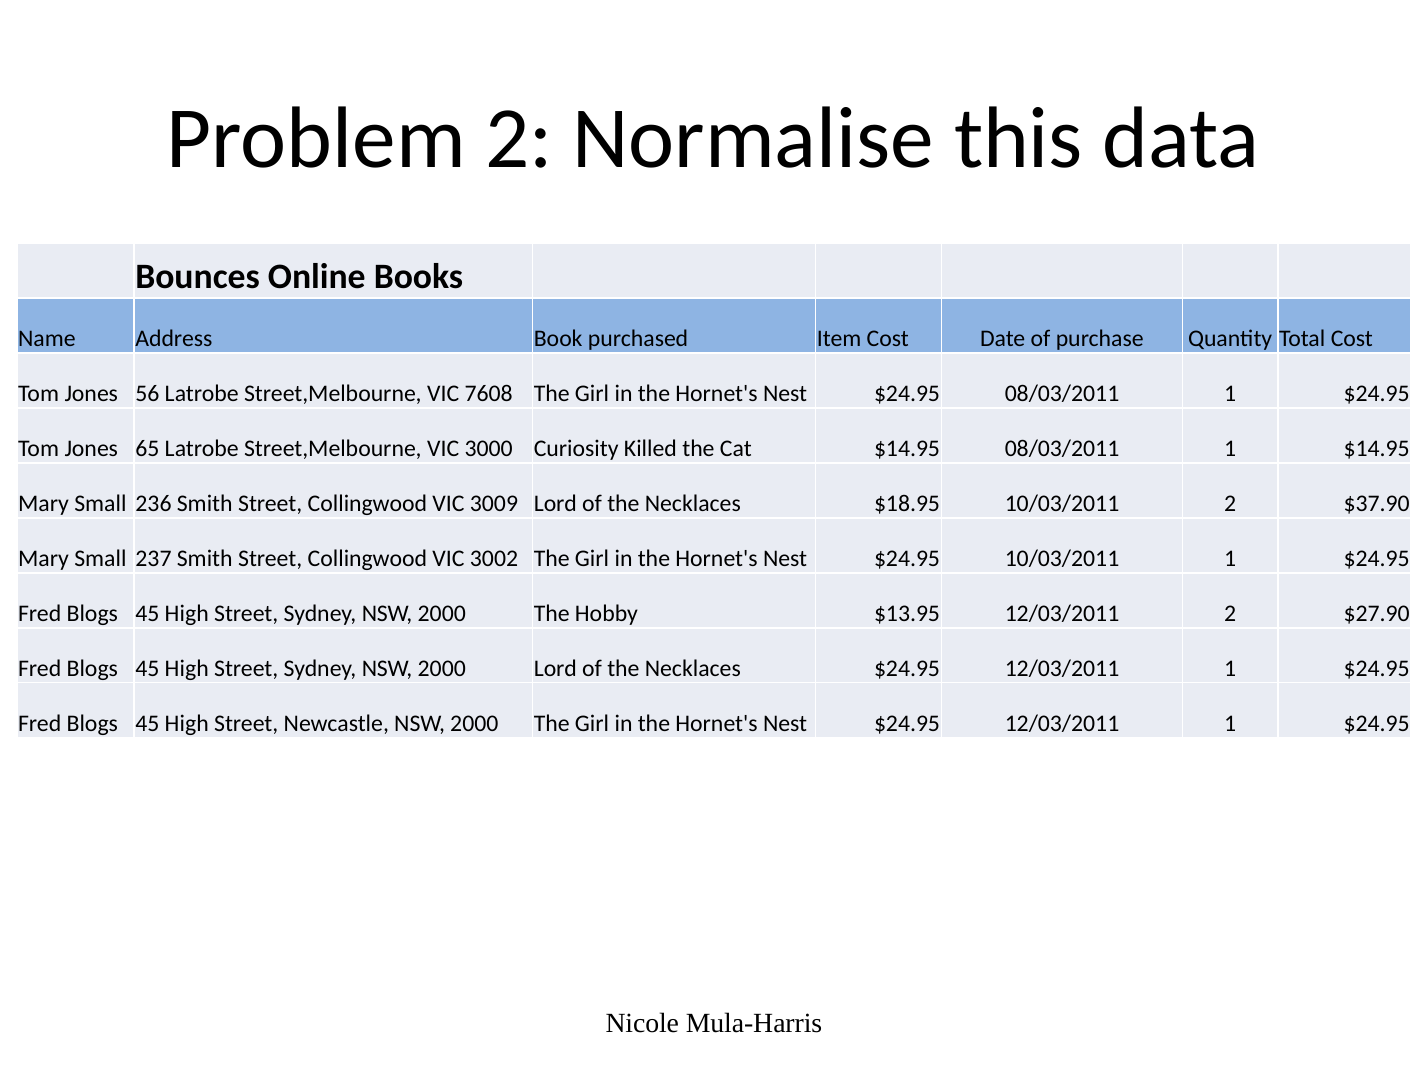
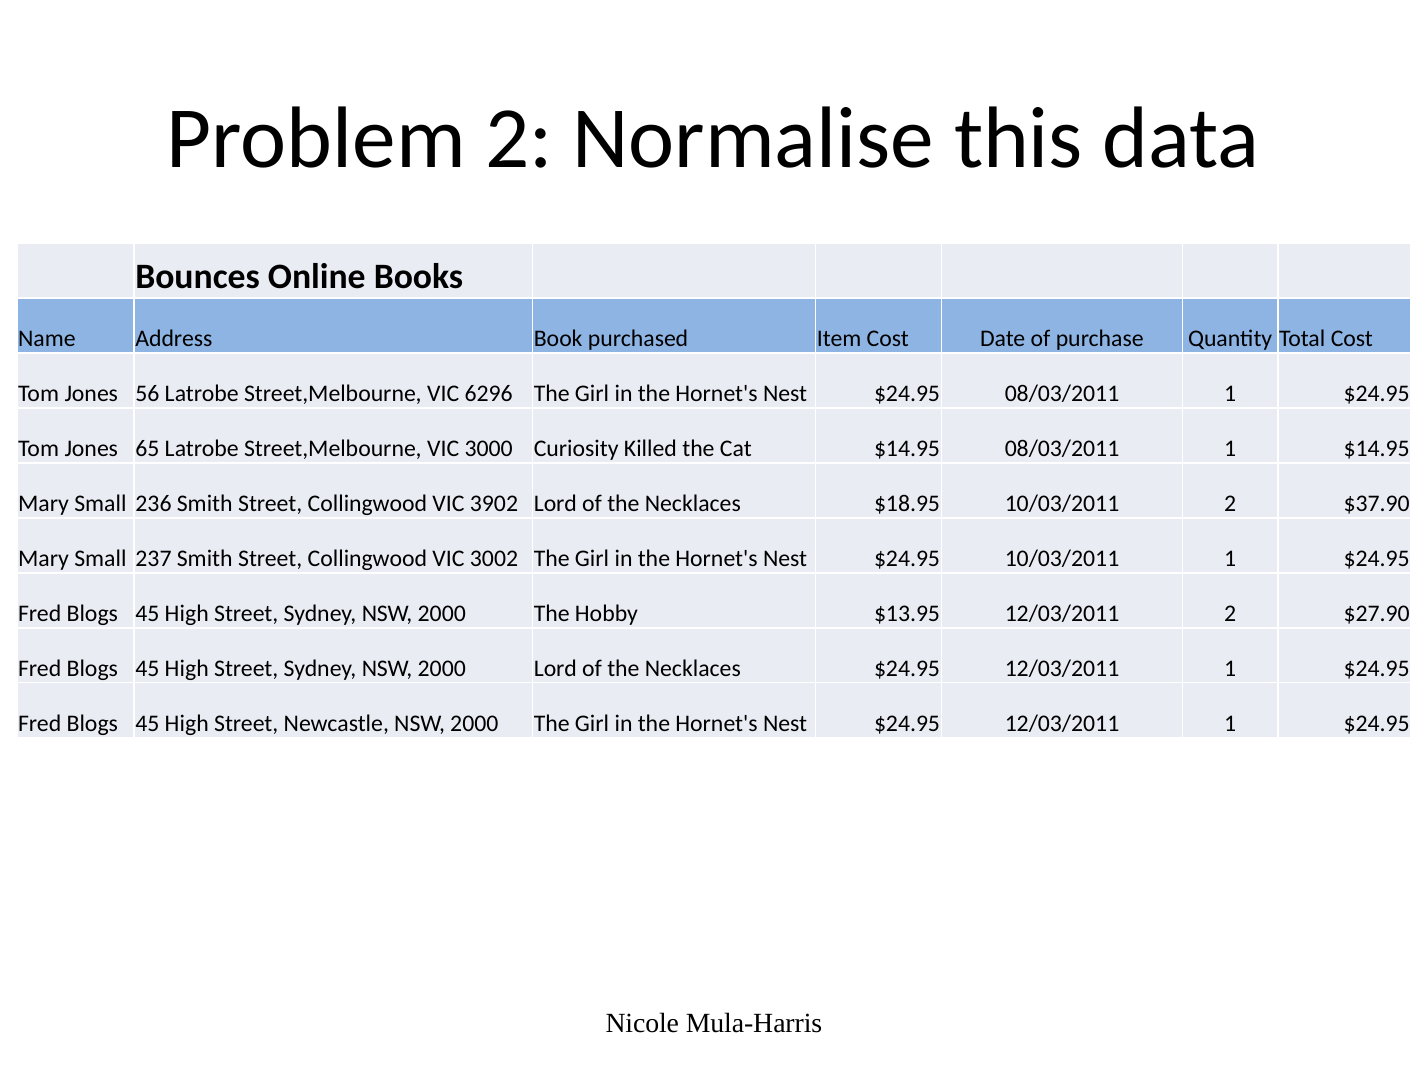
7608: 7608 -> 6296
3009: 3009 -> 3902
